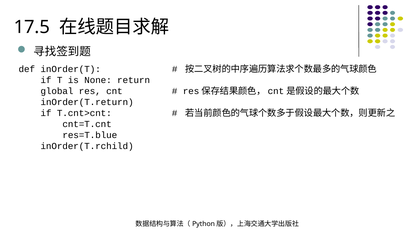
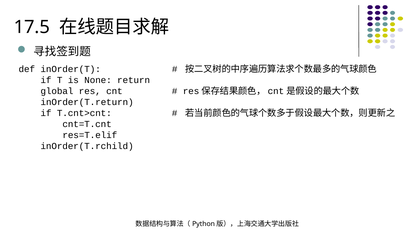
res=T.blue: res=T.blue -> res=T.elif
